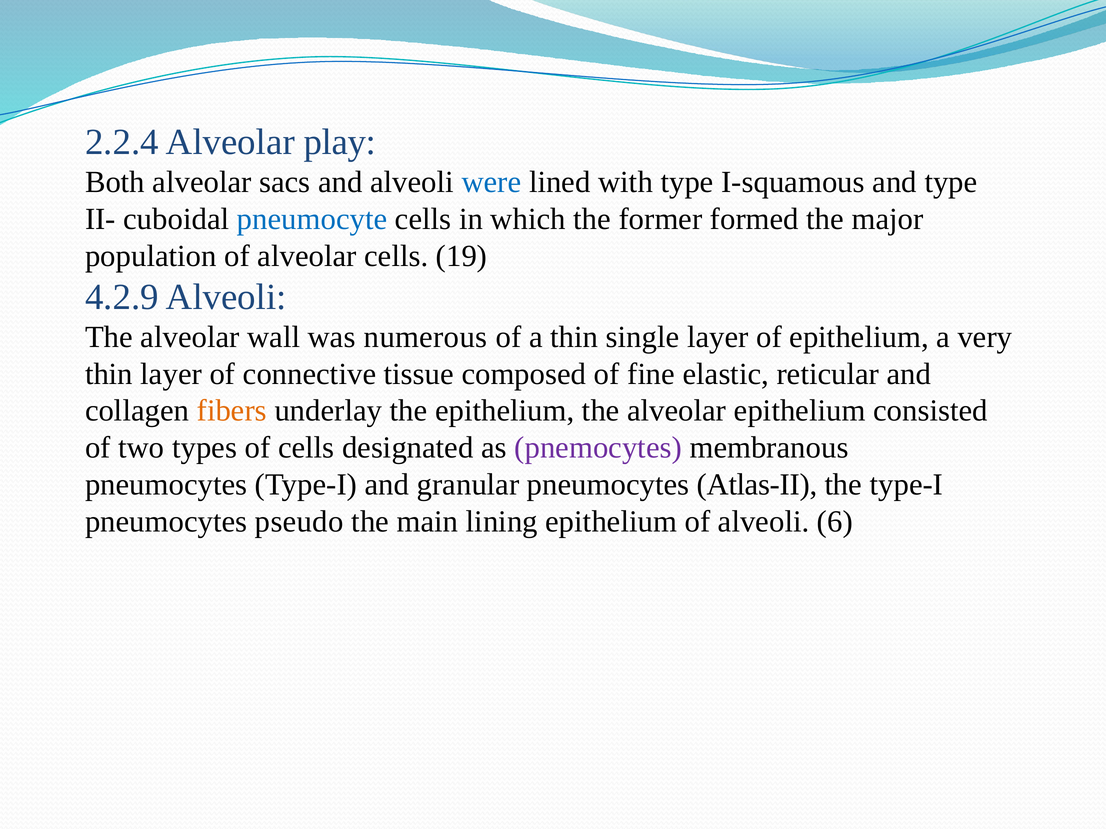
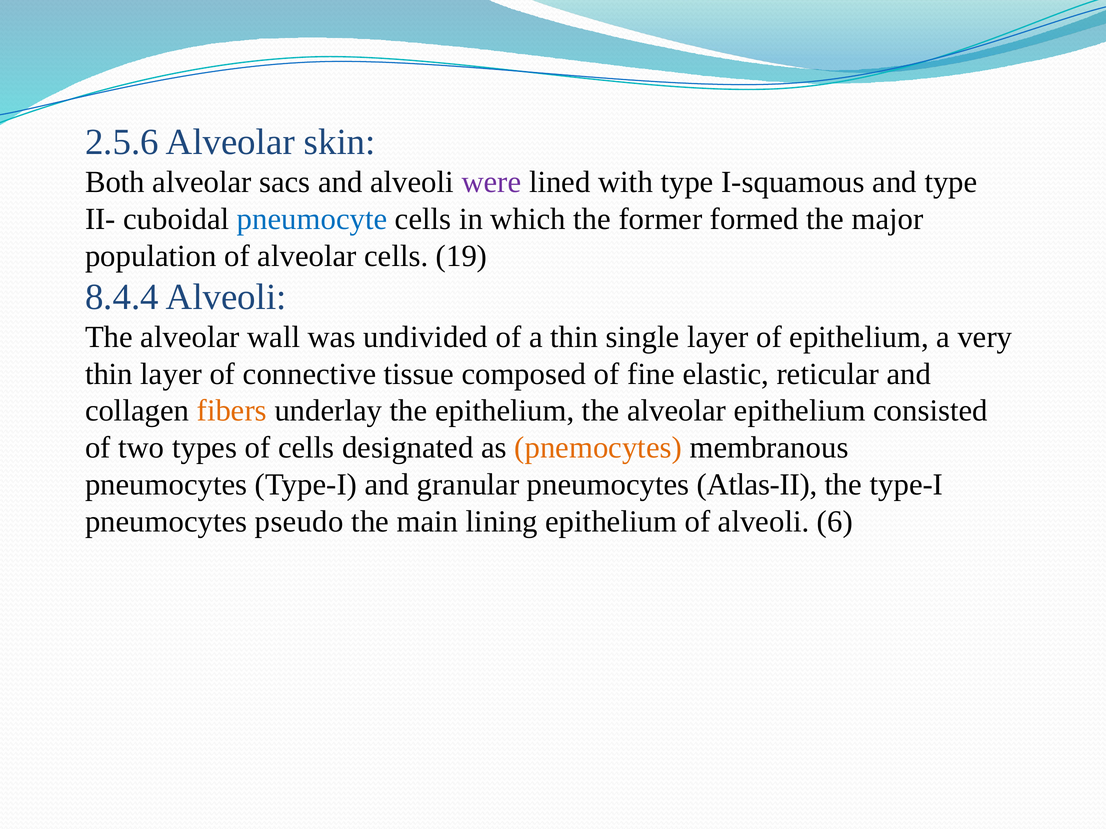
2.2.4: 2.2.4 -> 2.5.6
play: play -> skin
were colour: blue -> purple
4.2.9: 4.2.9 -> 8.4.4
numerous: numerous -> undivided
pnemocytes colour: purple -> orange
